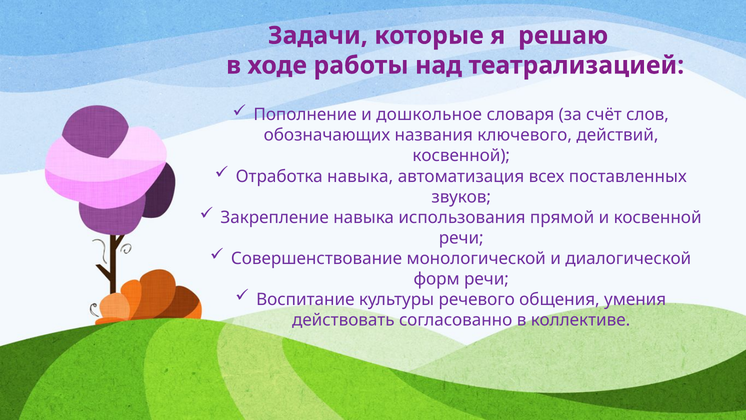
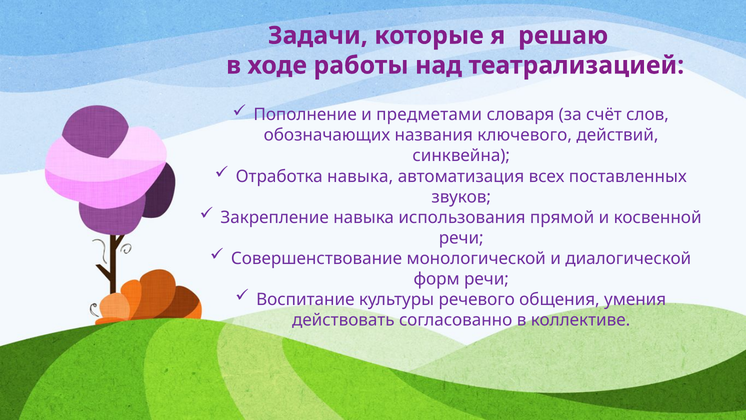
дошкольное: дошкольное -> предметами
косвенной at (461, 156): косвенной -> синквейна
